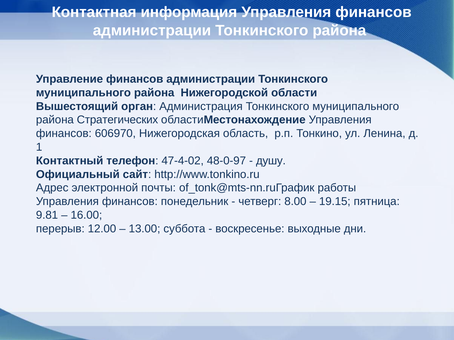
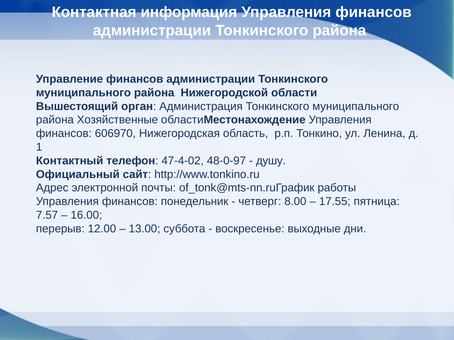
Стратегических: Стратегических -> Хозяйственные
19.15: 19.15 -> 17.55
9.81: 9.81 -> 7.57
